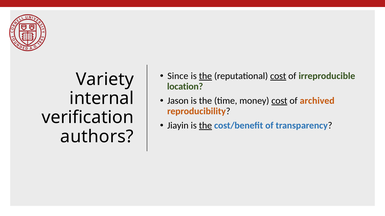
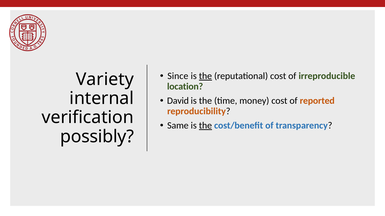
cost at (278, 76) underline: present -> none
Jason: Jason -> David
cost at (279, 101) underline: present -> none
archived: archived -> reported
Jiayin: Jiayin -> Same
authors: authors -> possibly
